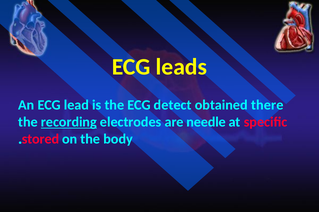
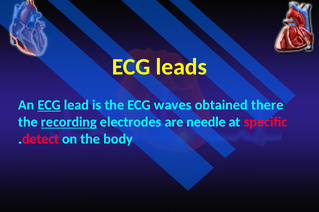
ECG at (49, 105) underline: none -> present
detect: detect -> waves
stored: stored -> detect
